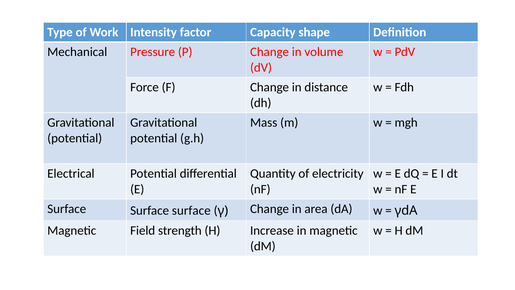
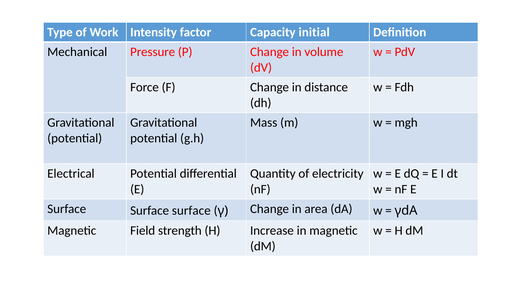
shape: shape -> initial
